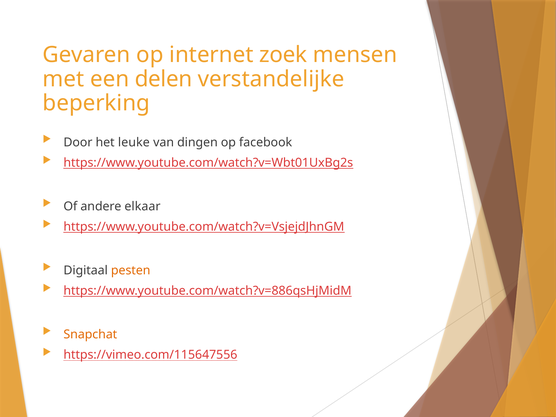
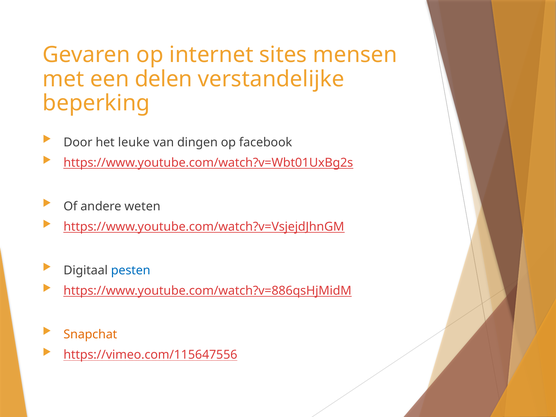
zoek: zoek -> sites
elkaar: elkaar -> weten
pesten colour: orange -> blue
